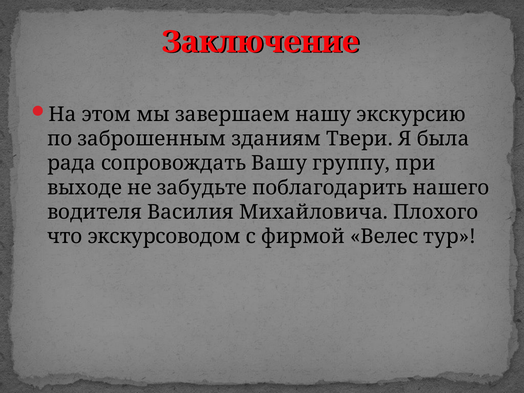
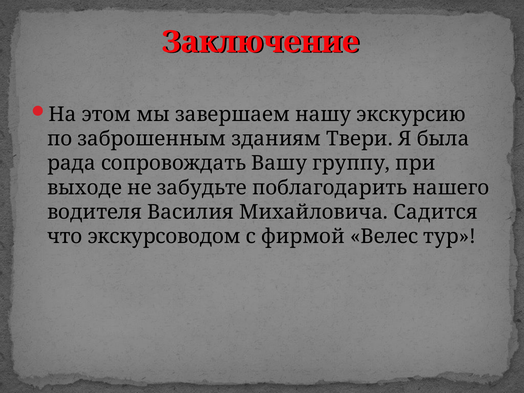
Плохого: Плохого -> Садится
